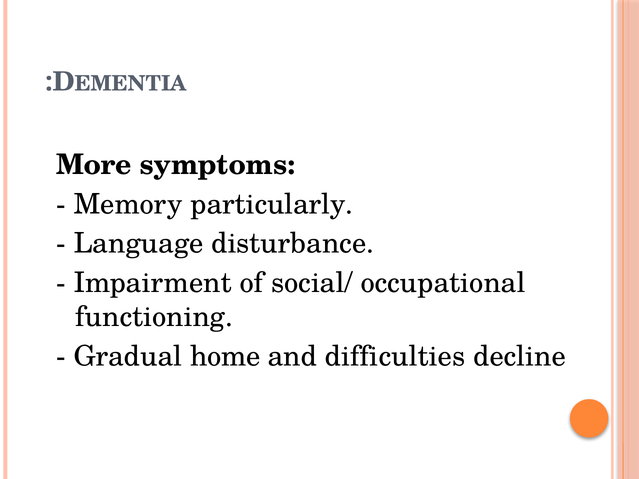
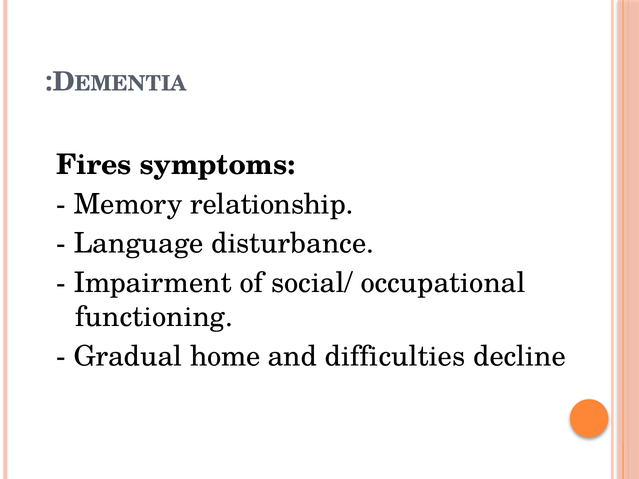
More: More -> Fires
particularly: particularly -> relationship
